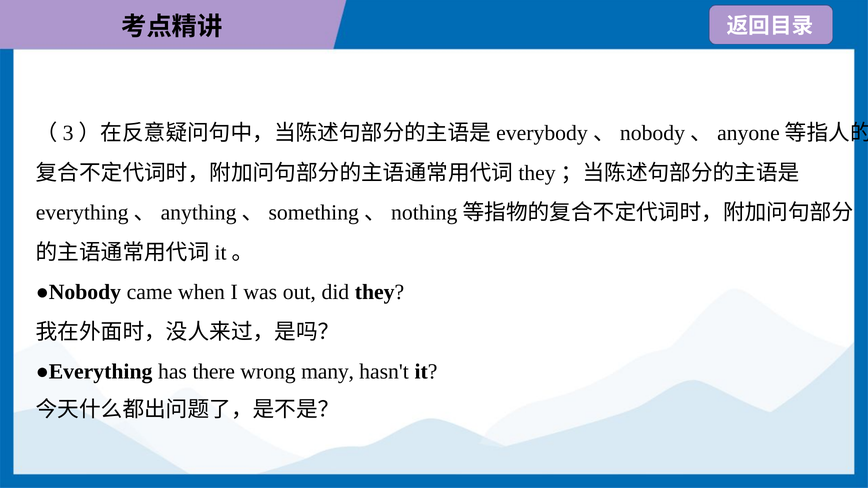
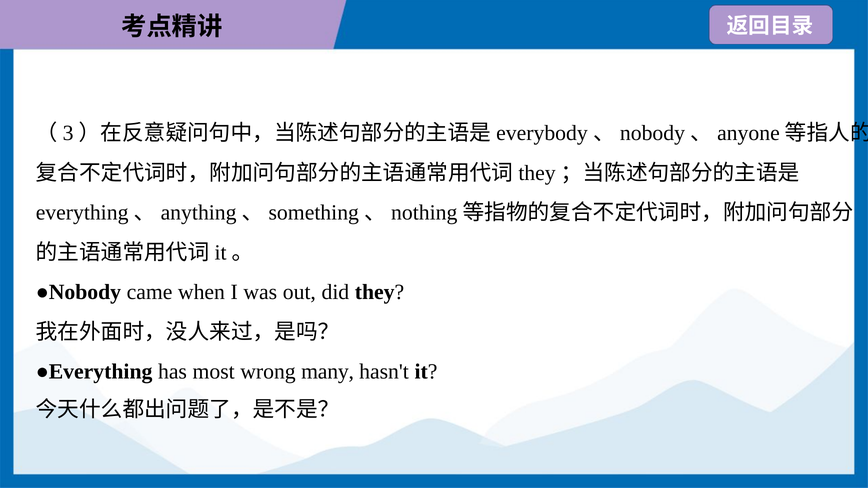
there: there -> most
